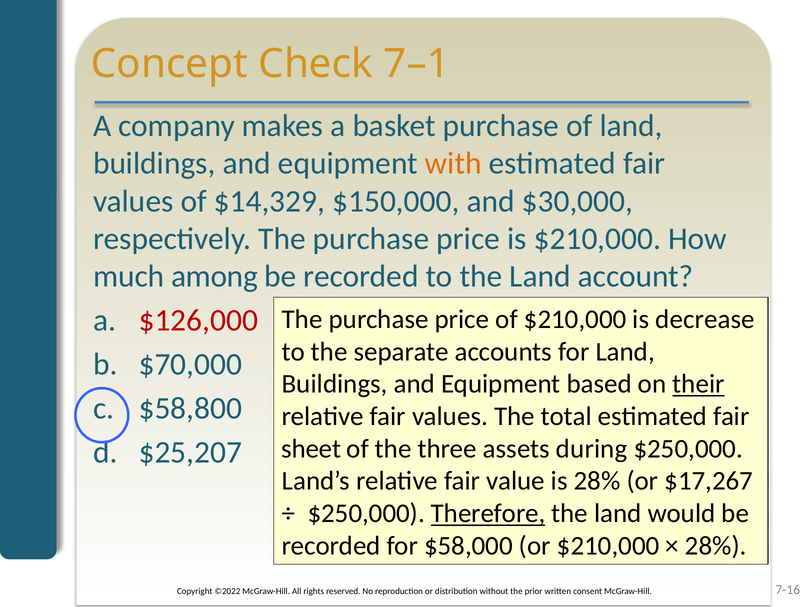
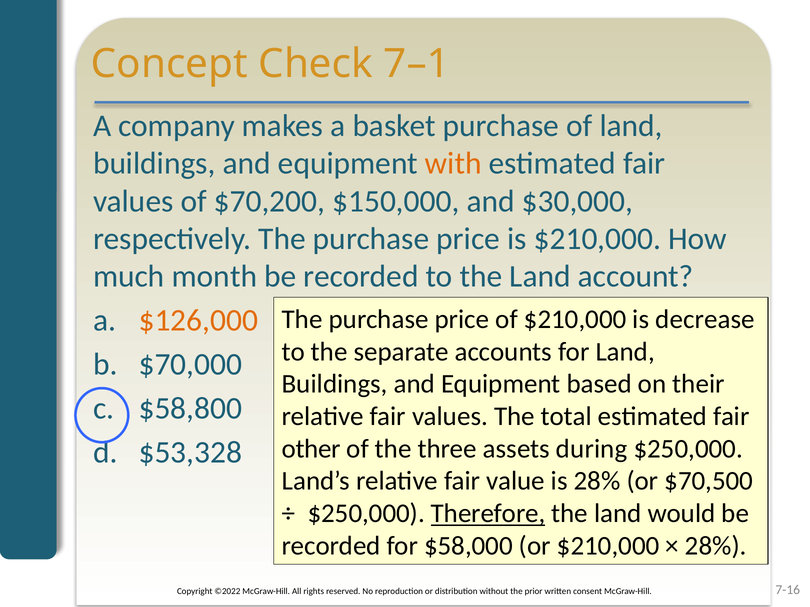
$14,329: $14,329 -> $70,200
among: among -> month
$126,000 colour: red -> orange
their underline: present -> none
sheet: sheet -> other
$25,207: $25,207 -> $53,328
$17,267: $17,267 -> $70,500
